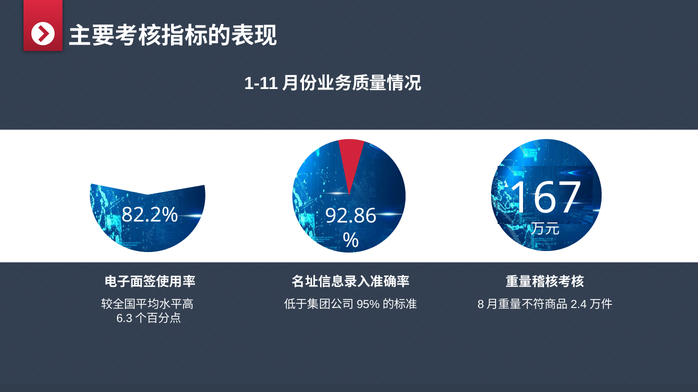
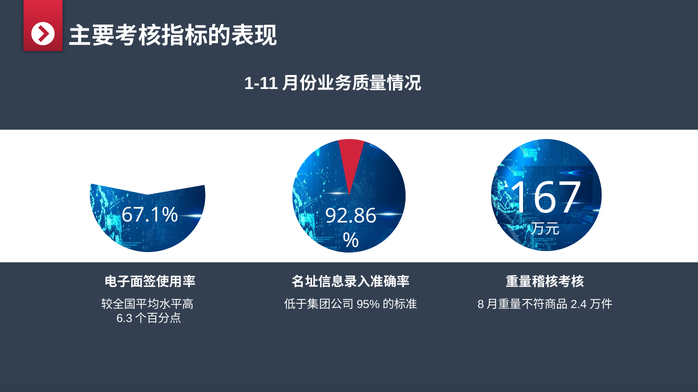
82.2%: 82.2% -> 67.1%
